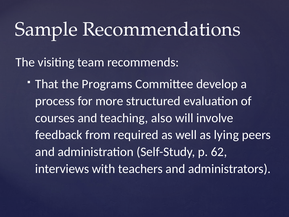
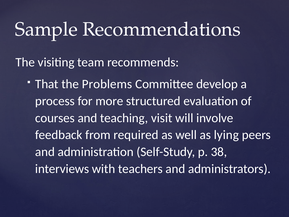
Programs: Programs -> Problems
also: also -> visit
62: 62 -> 38
